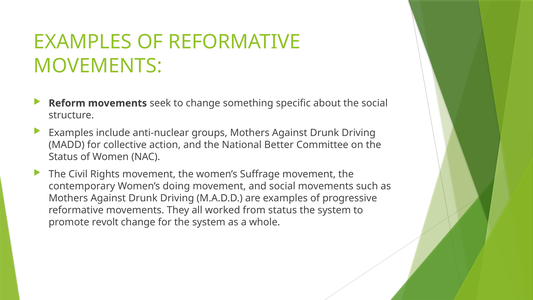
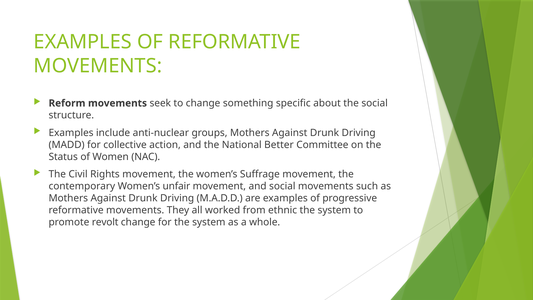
doing: doing -> unfair
from status: status -> ethnic
